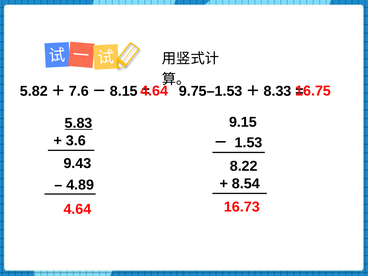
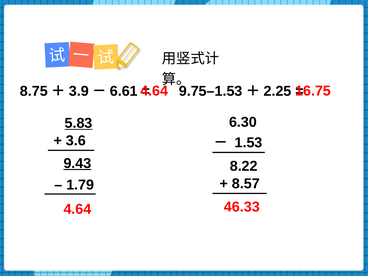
5.82: 5.82 -> 8.75
7.6: 7.6 -> 3.9
8.15: 8.15 -> 6.61
8.33: 8.33 -> 2.25
9.15: 9.15 -> 6.30
9.43 underline: none -> present
8.54: 8.54 -> 8.57
4.89: 4.89 -> 1.79
16.73: 16.73 -> 46.33
